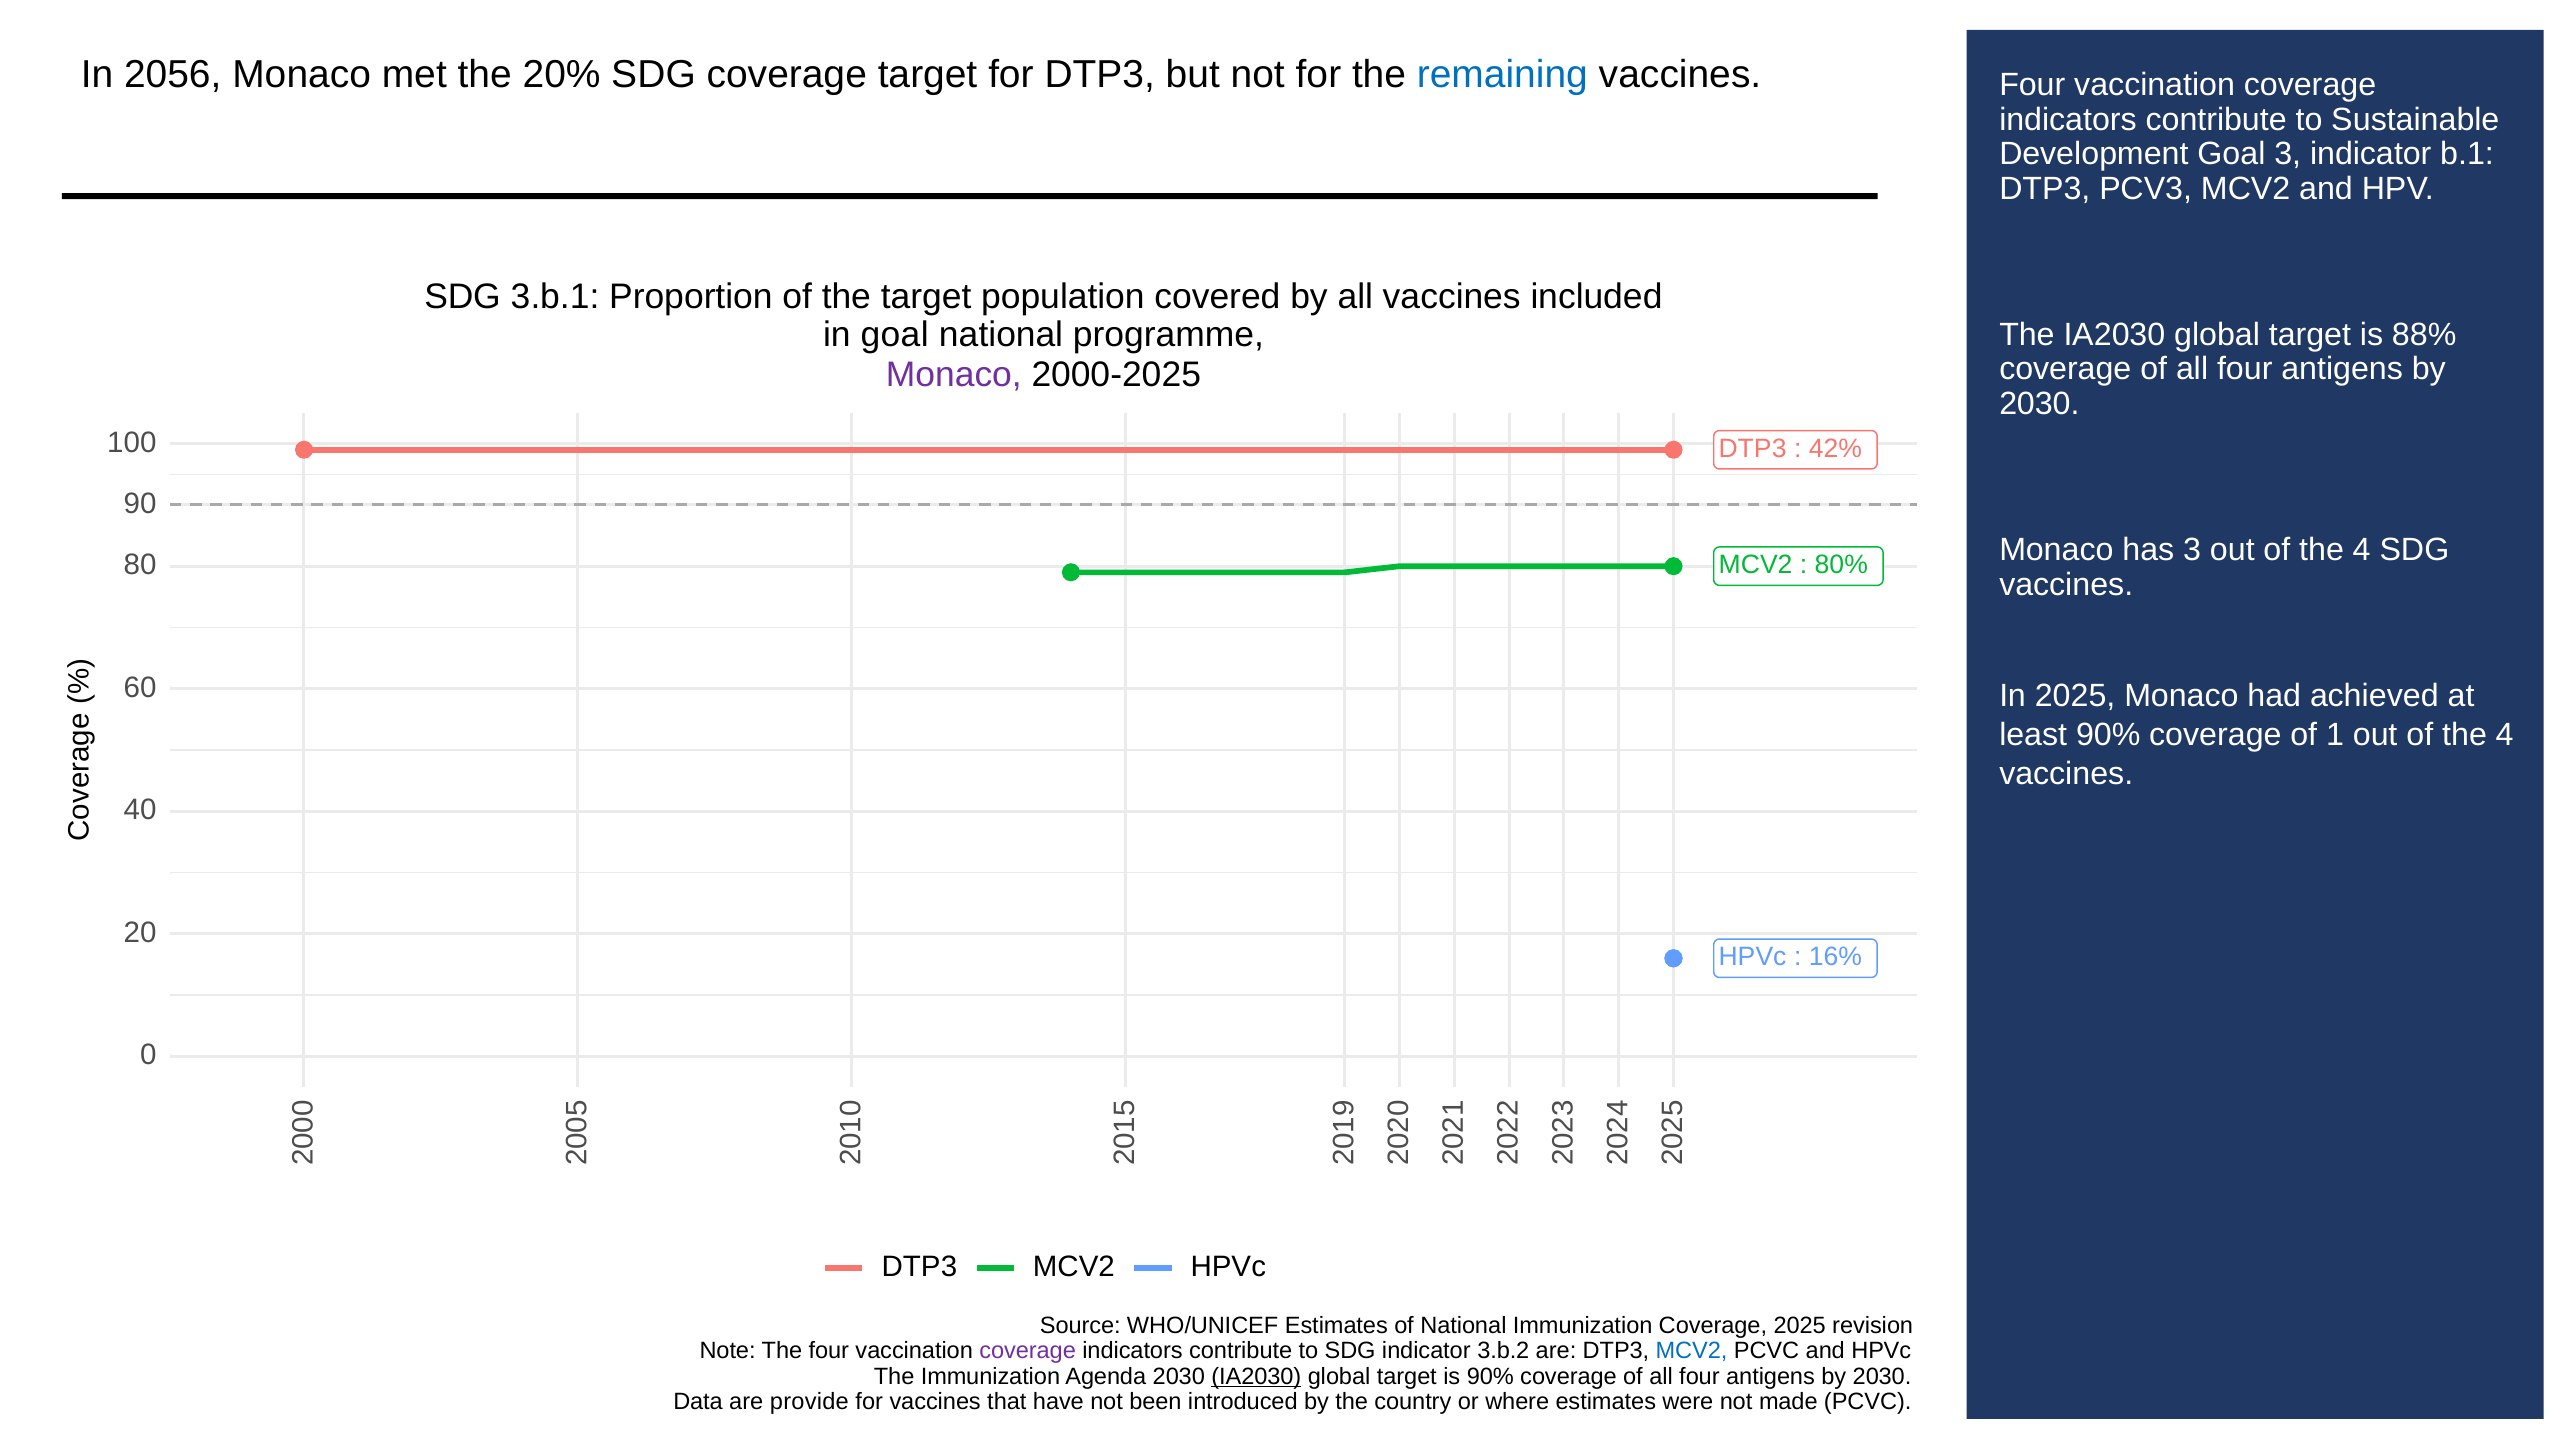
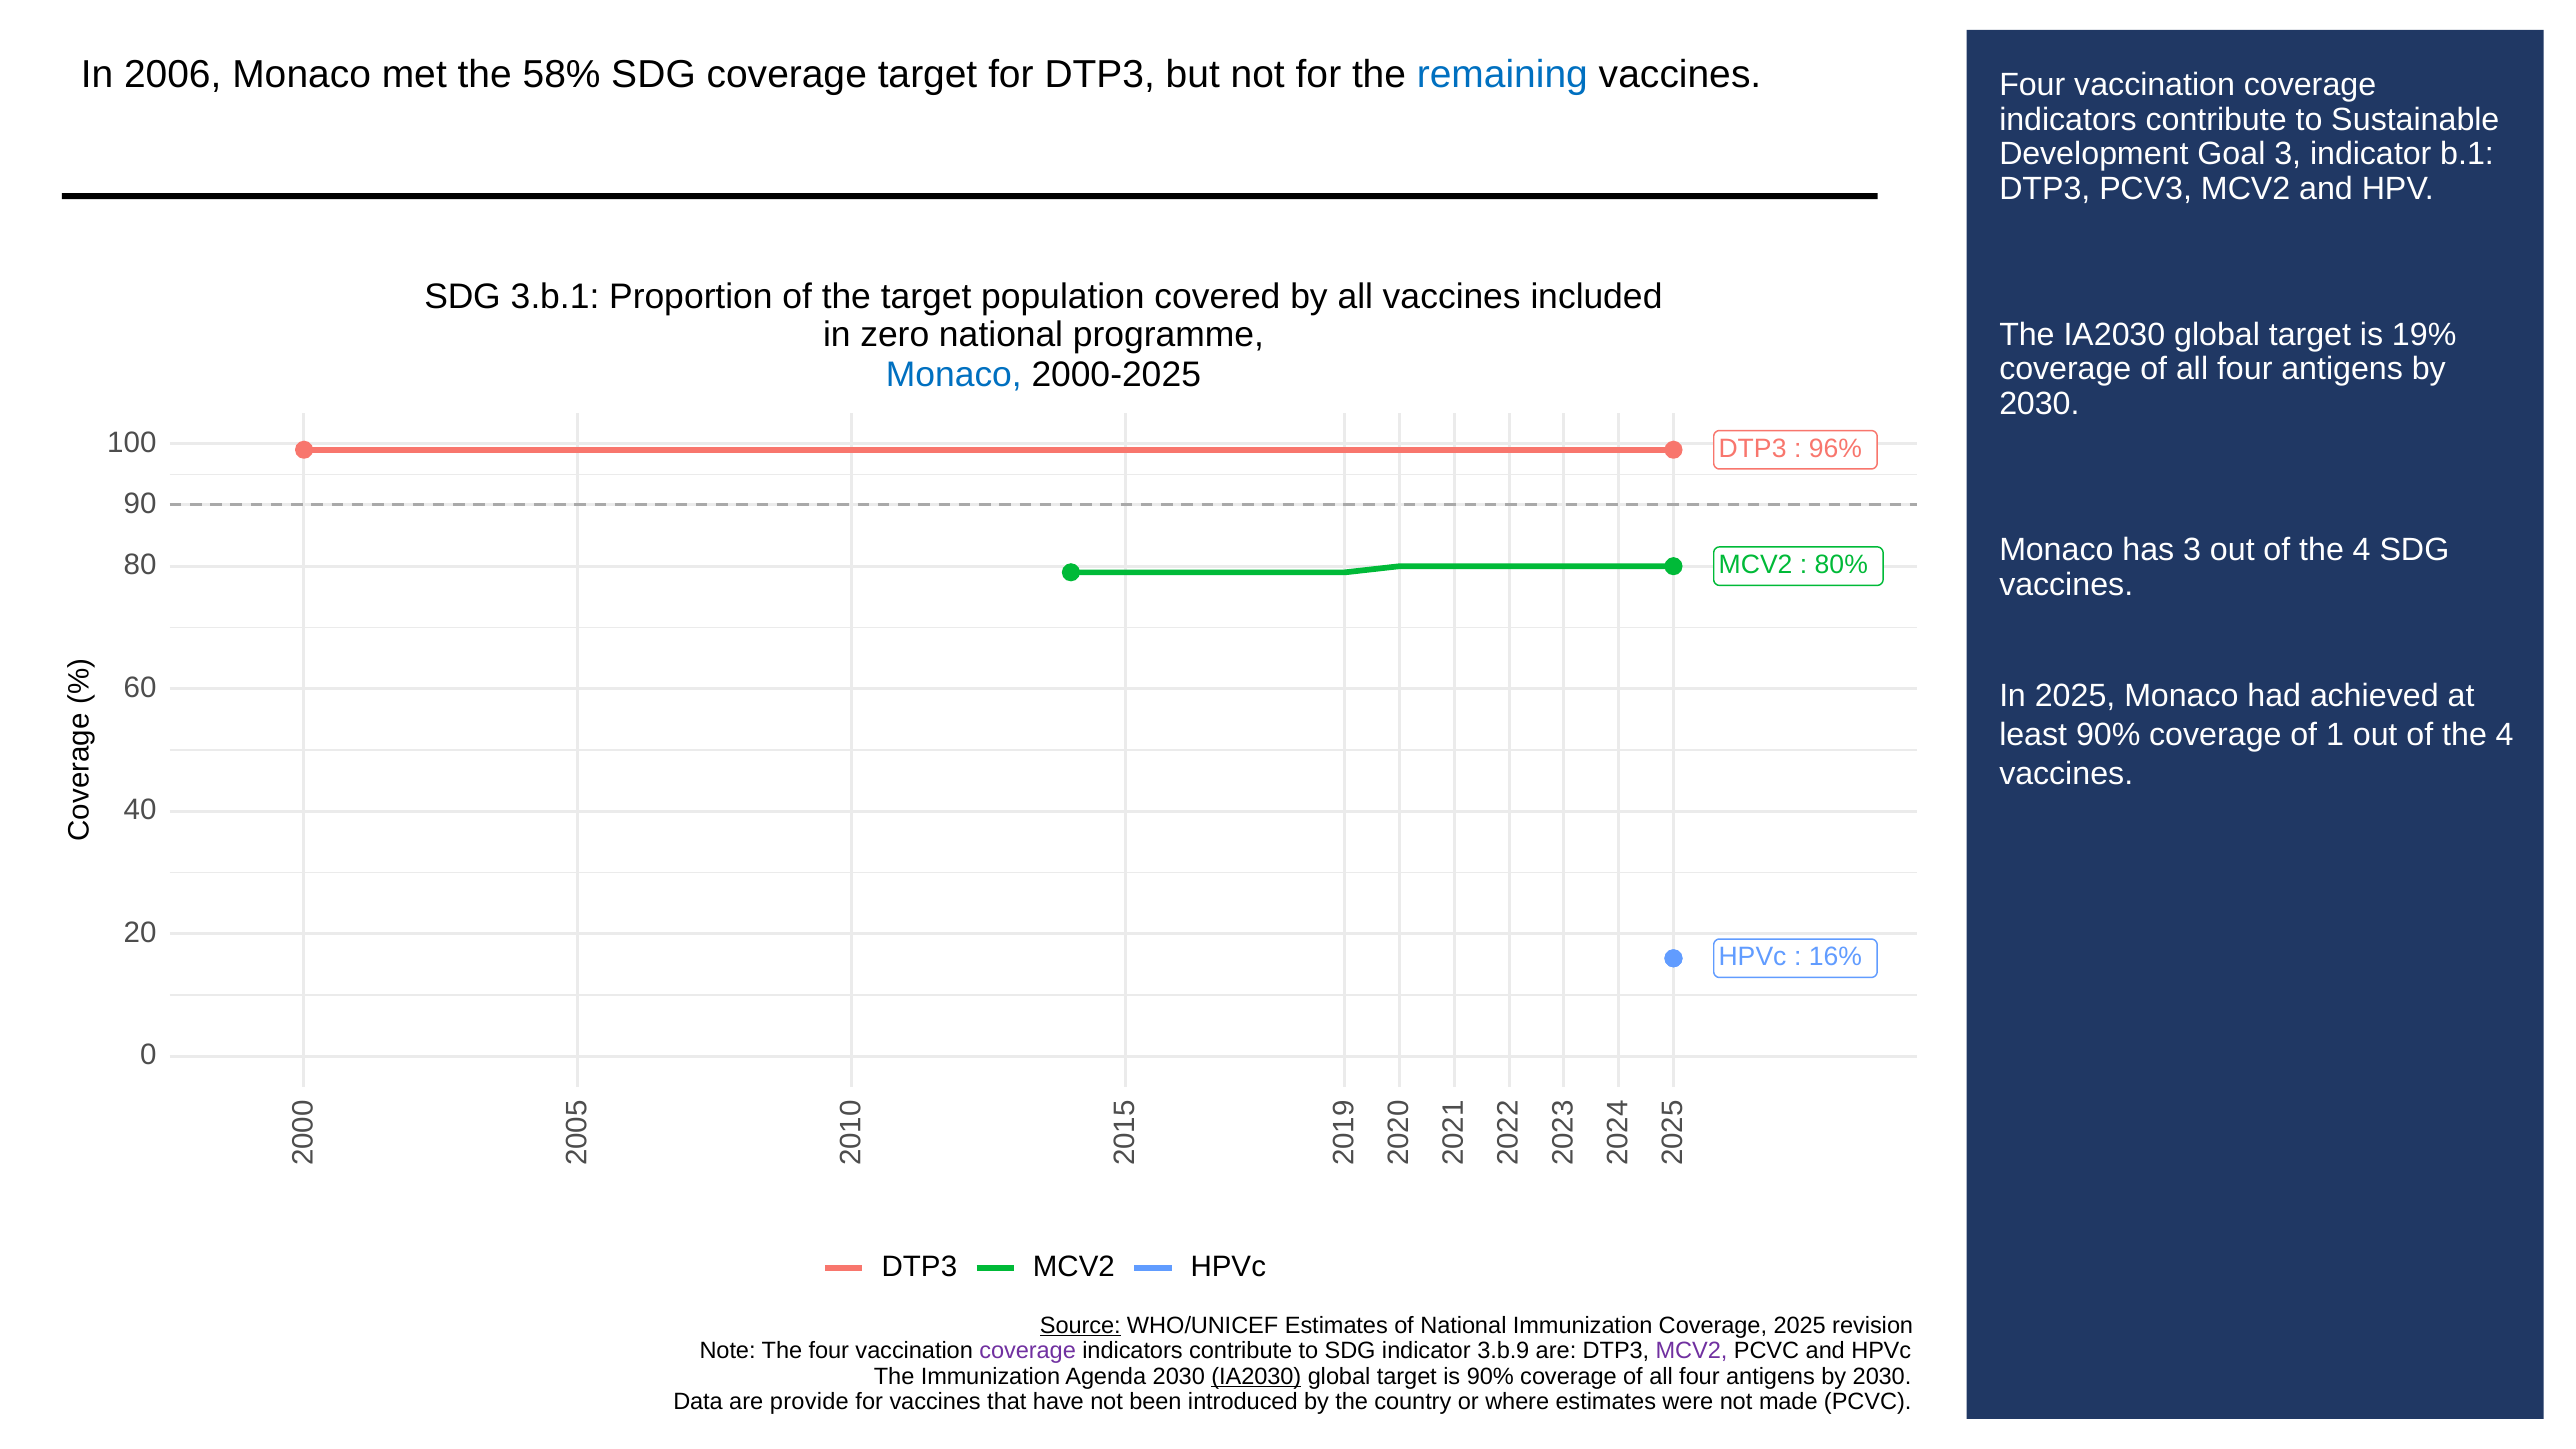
2056: 2056 -> 2006
20%: 20% -> 58%
in goal: goal -> zero
88%: 88% -> 19%
Monaco at (954, 375) colour: purple -> blue
42%: 42% -> 96%
Source underline: none -> present
3.b.2: 3.b.2 -> 3.b.9
MCV2 at (1691, 1351) colour: blue -> purple
